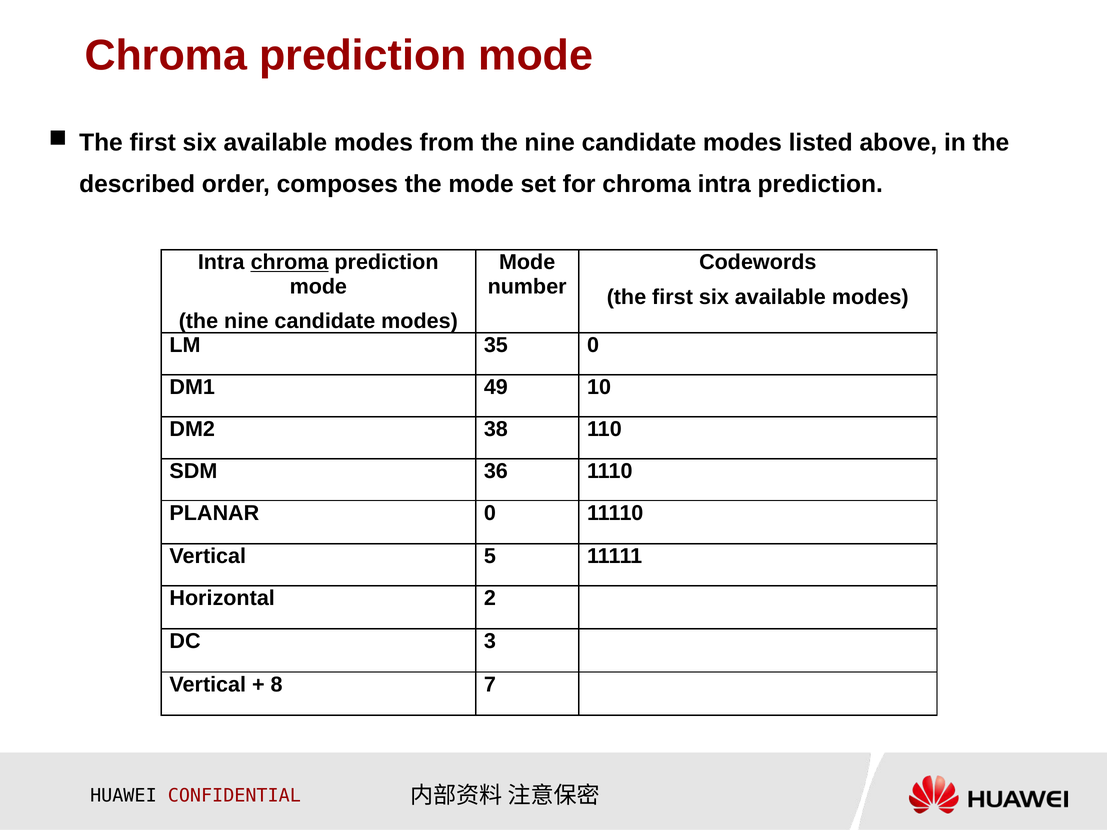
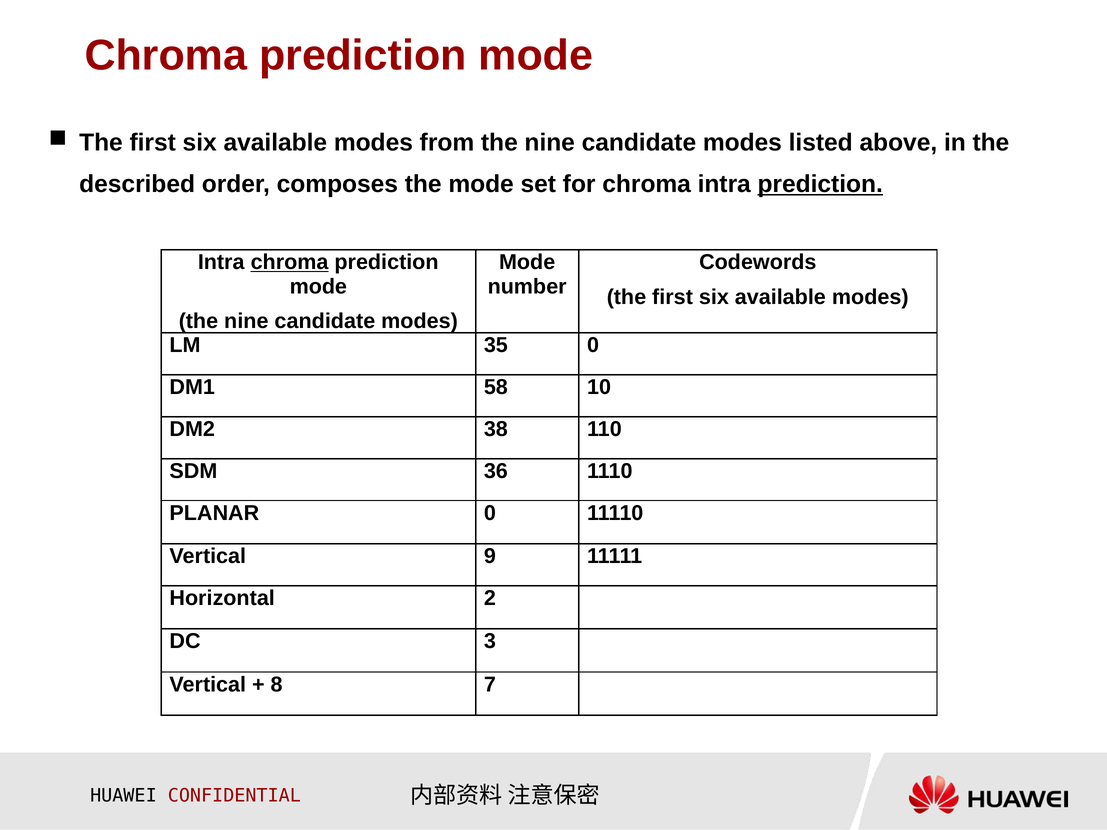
prediction at (820, 184) underline: none -> present
49: 49 -> 58
5: 5 -> 9
